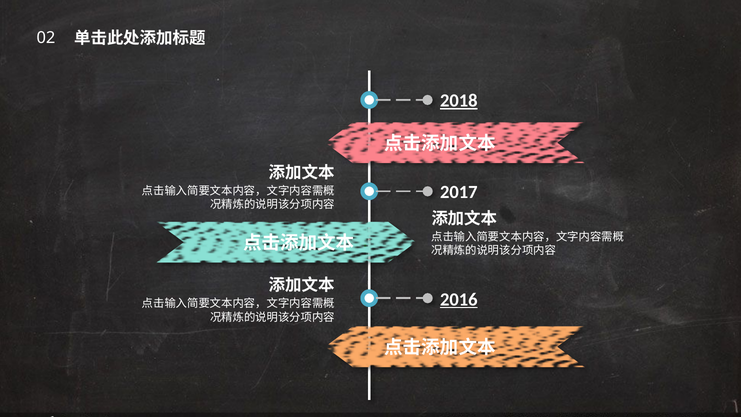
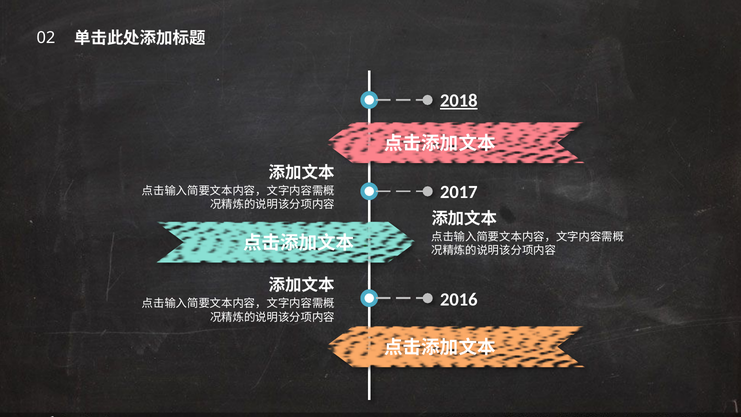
2016 underline: present -> none
